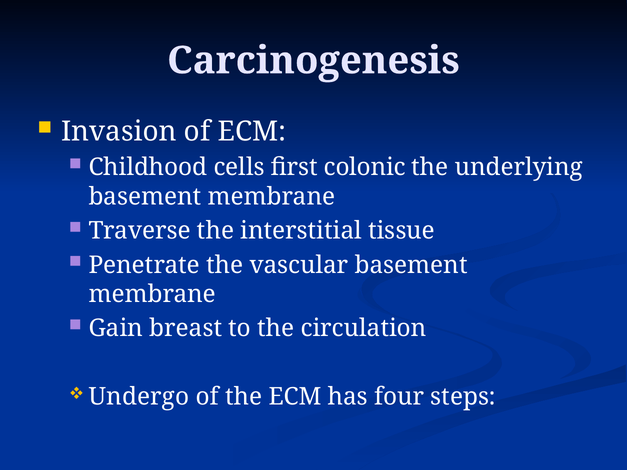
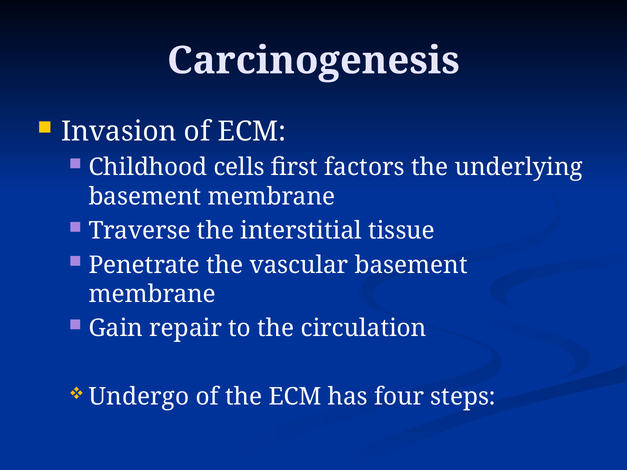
colonic: colonic -> factors
breast: breast -> repair
